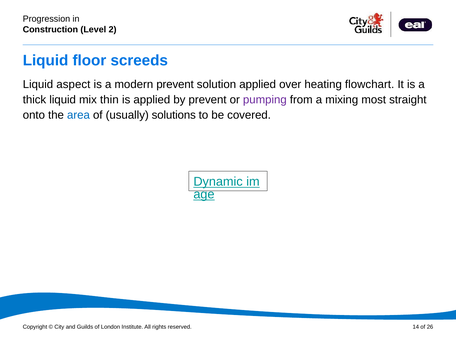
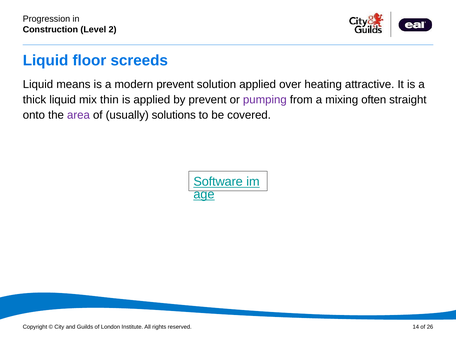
aspect: aspect -> means
flowchart: flowchart -> attractive
most: most -> often
area colour: blue -> purple
Dynamic: Dynamic -> Software
